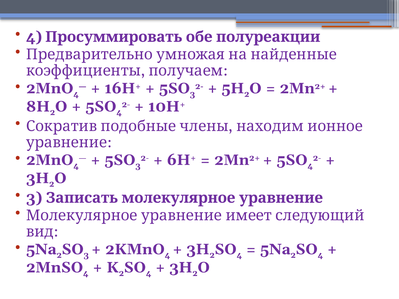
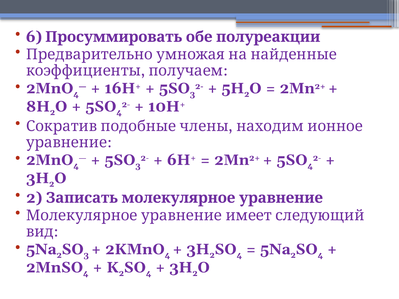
4 at (34, 37): 4 -> 6
3 at (34, 198): 3 -> 2
